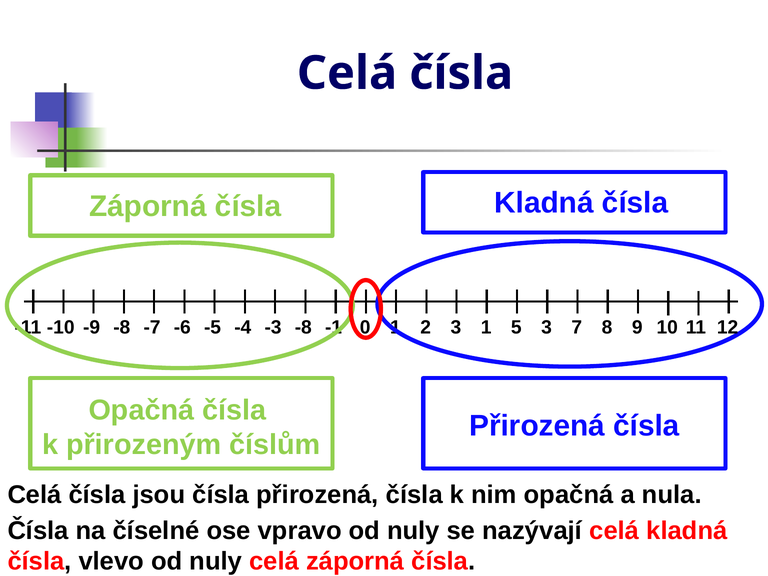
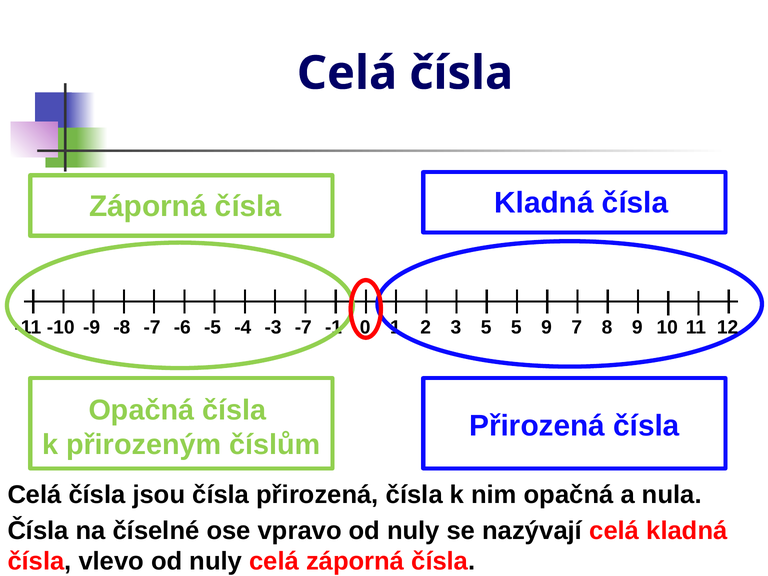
-8 at (303, 327): -8 -> -7
3 1: 1 -> 5
5 3: 3 -> 9
